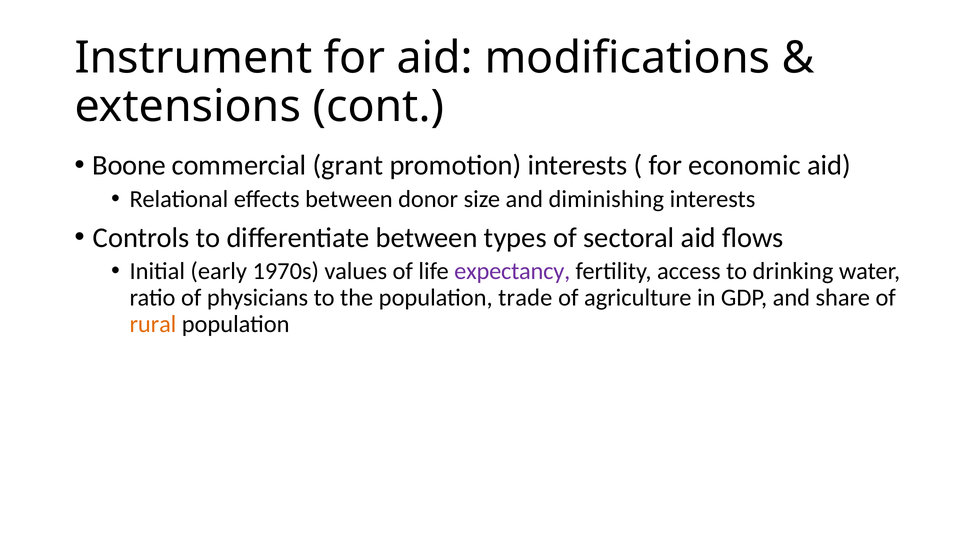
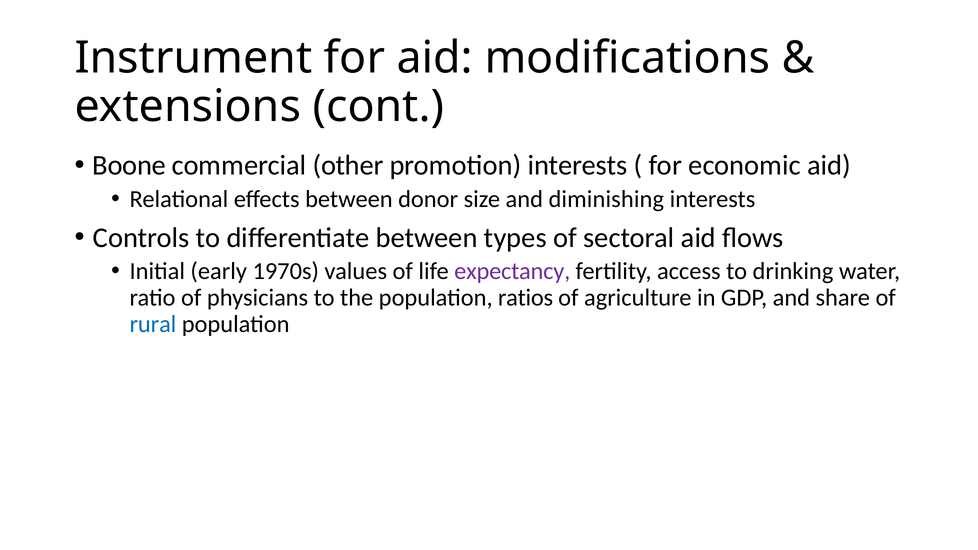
grant: grant -> other
trade: trade -> ratios
rural colour: orange -> blue
